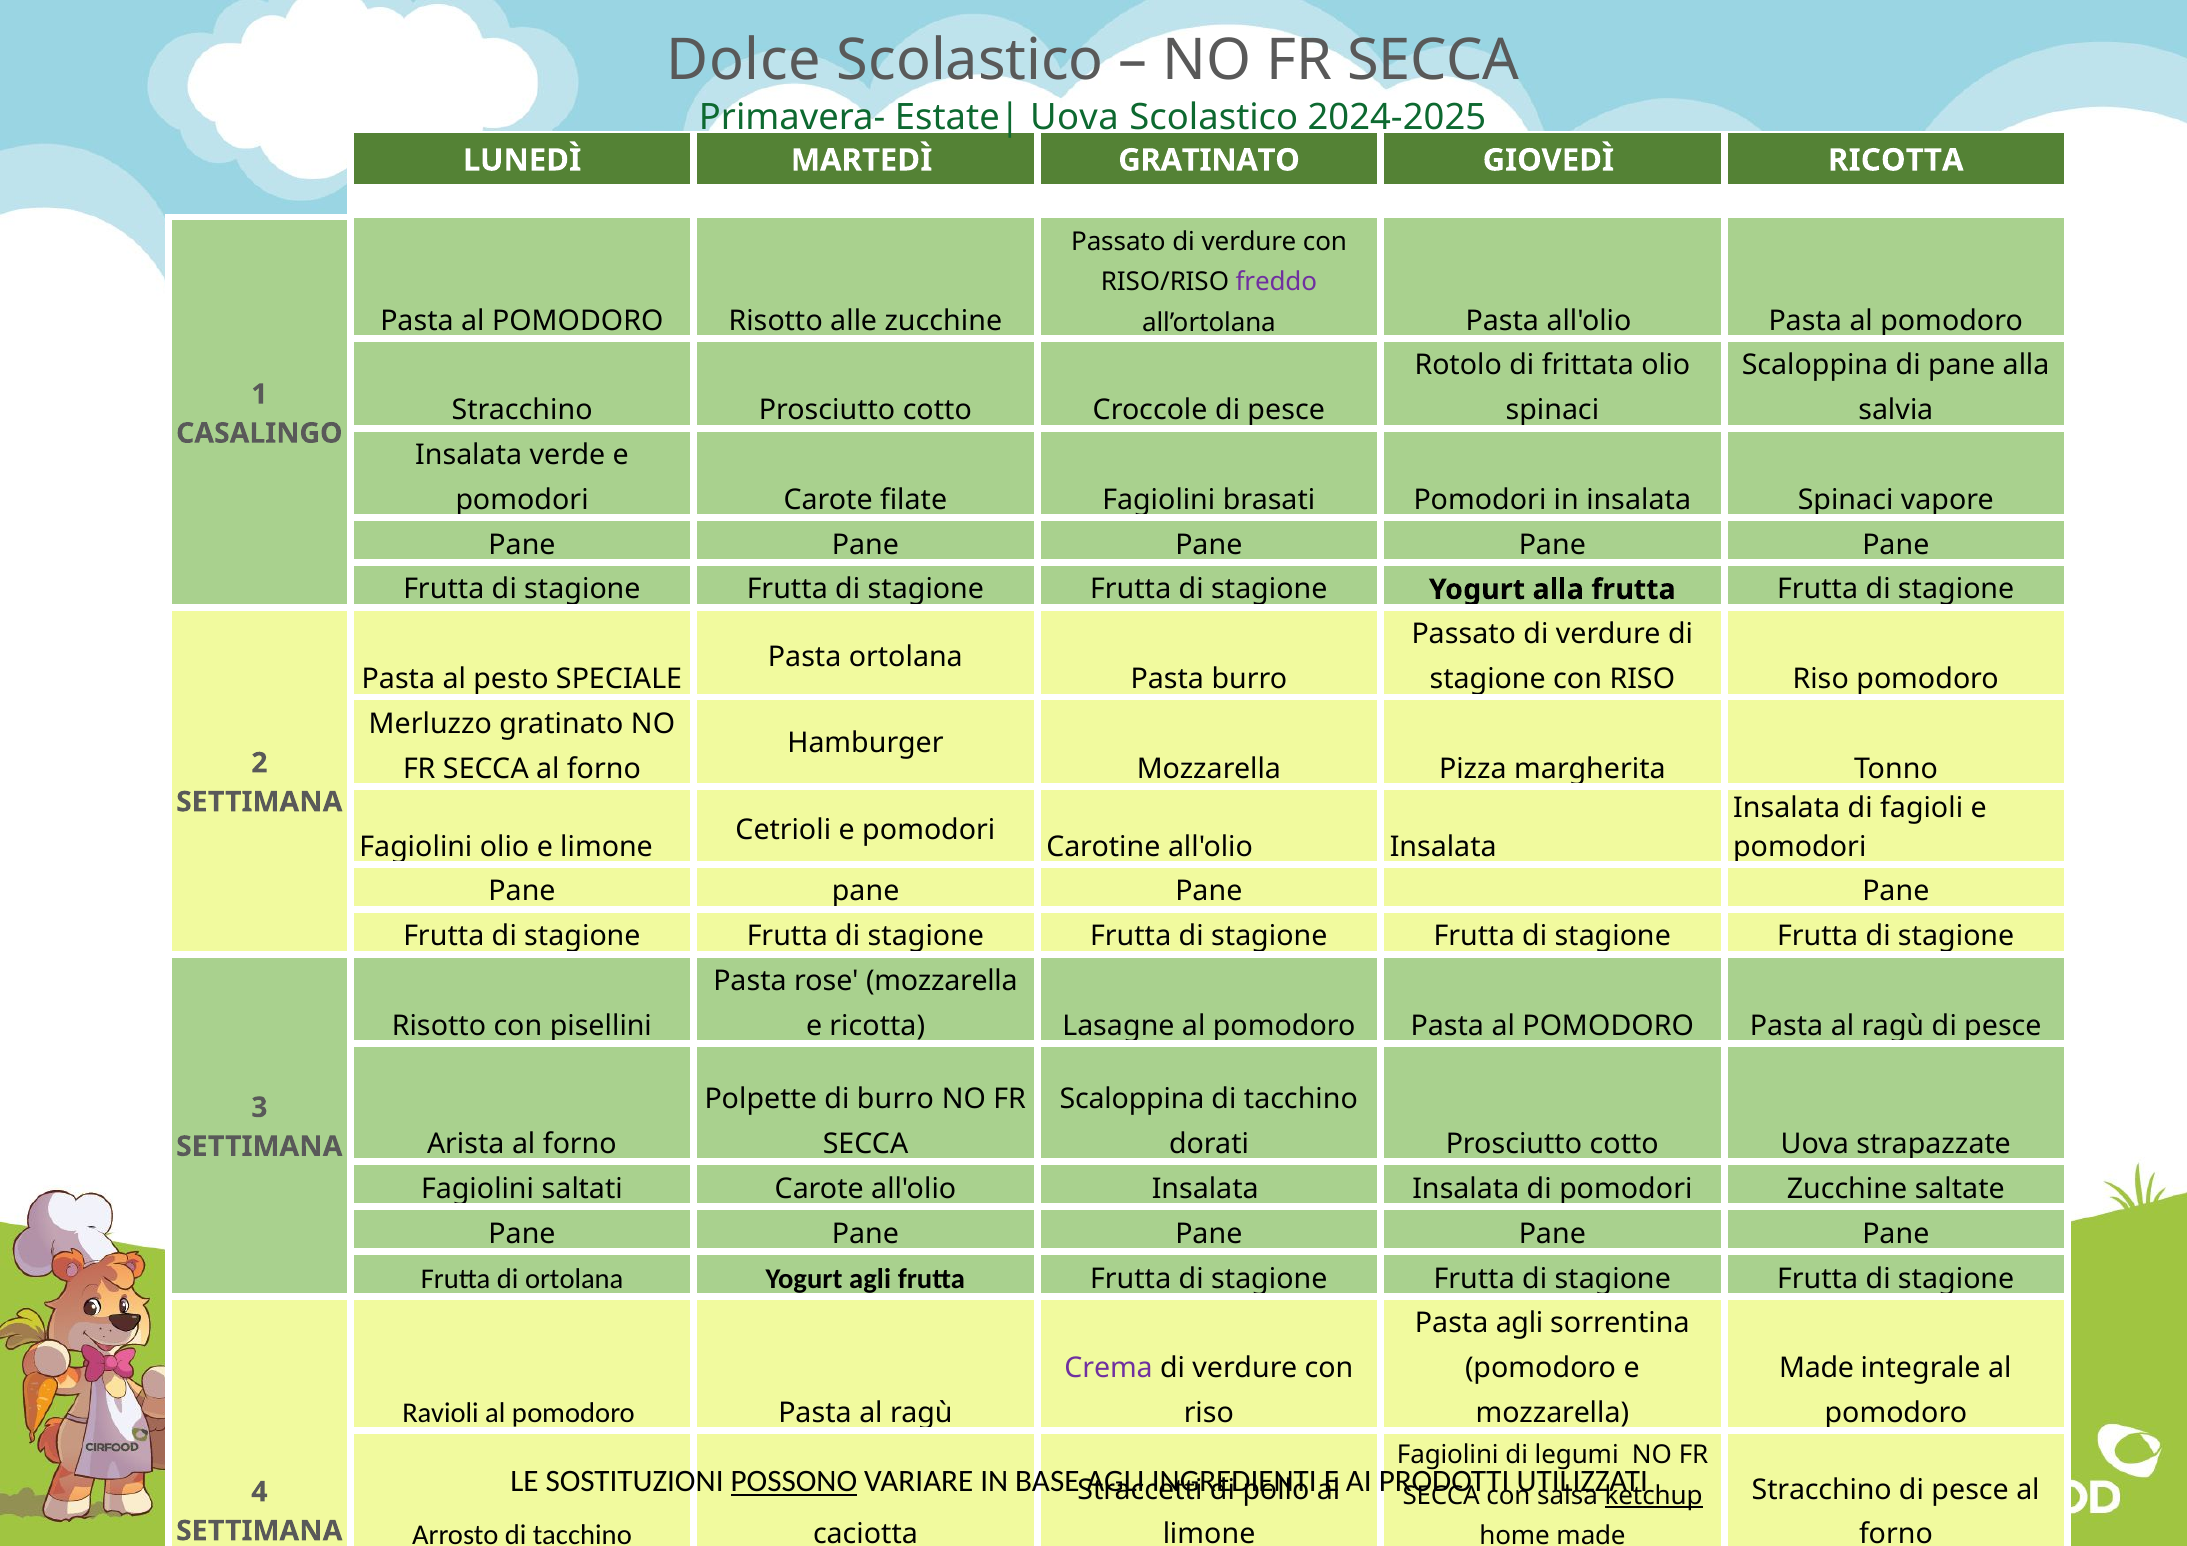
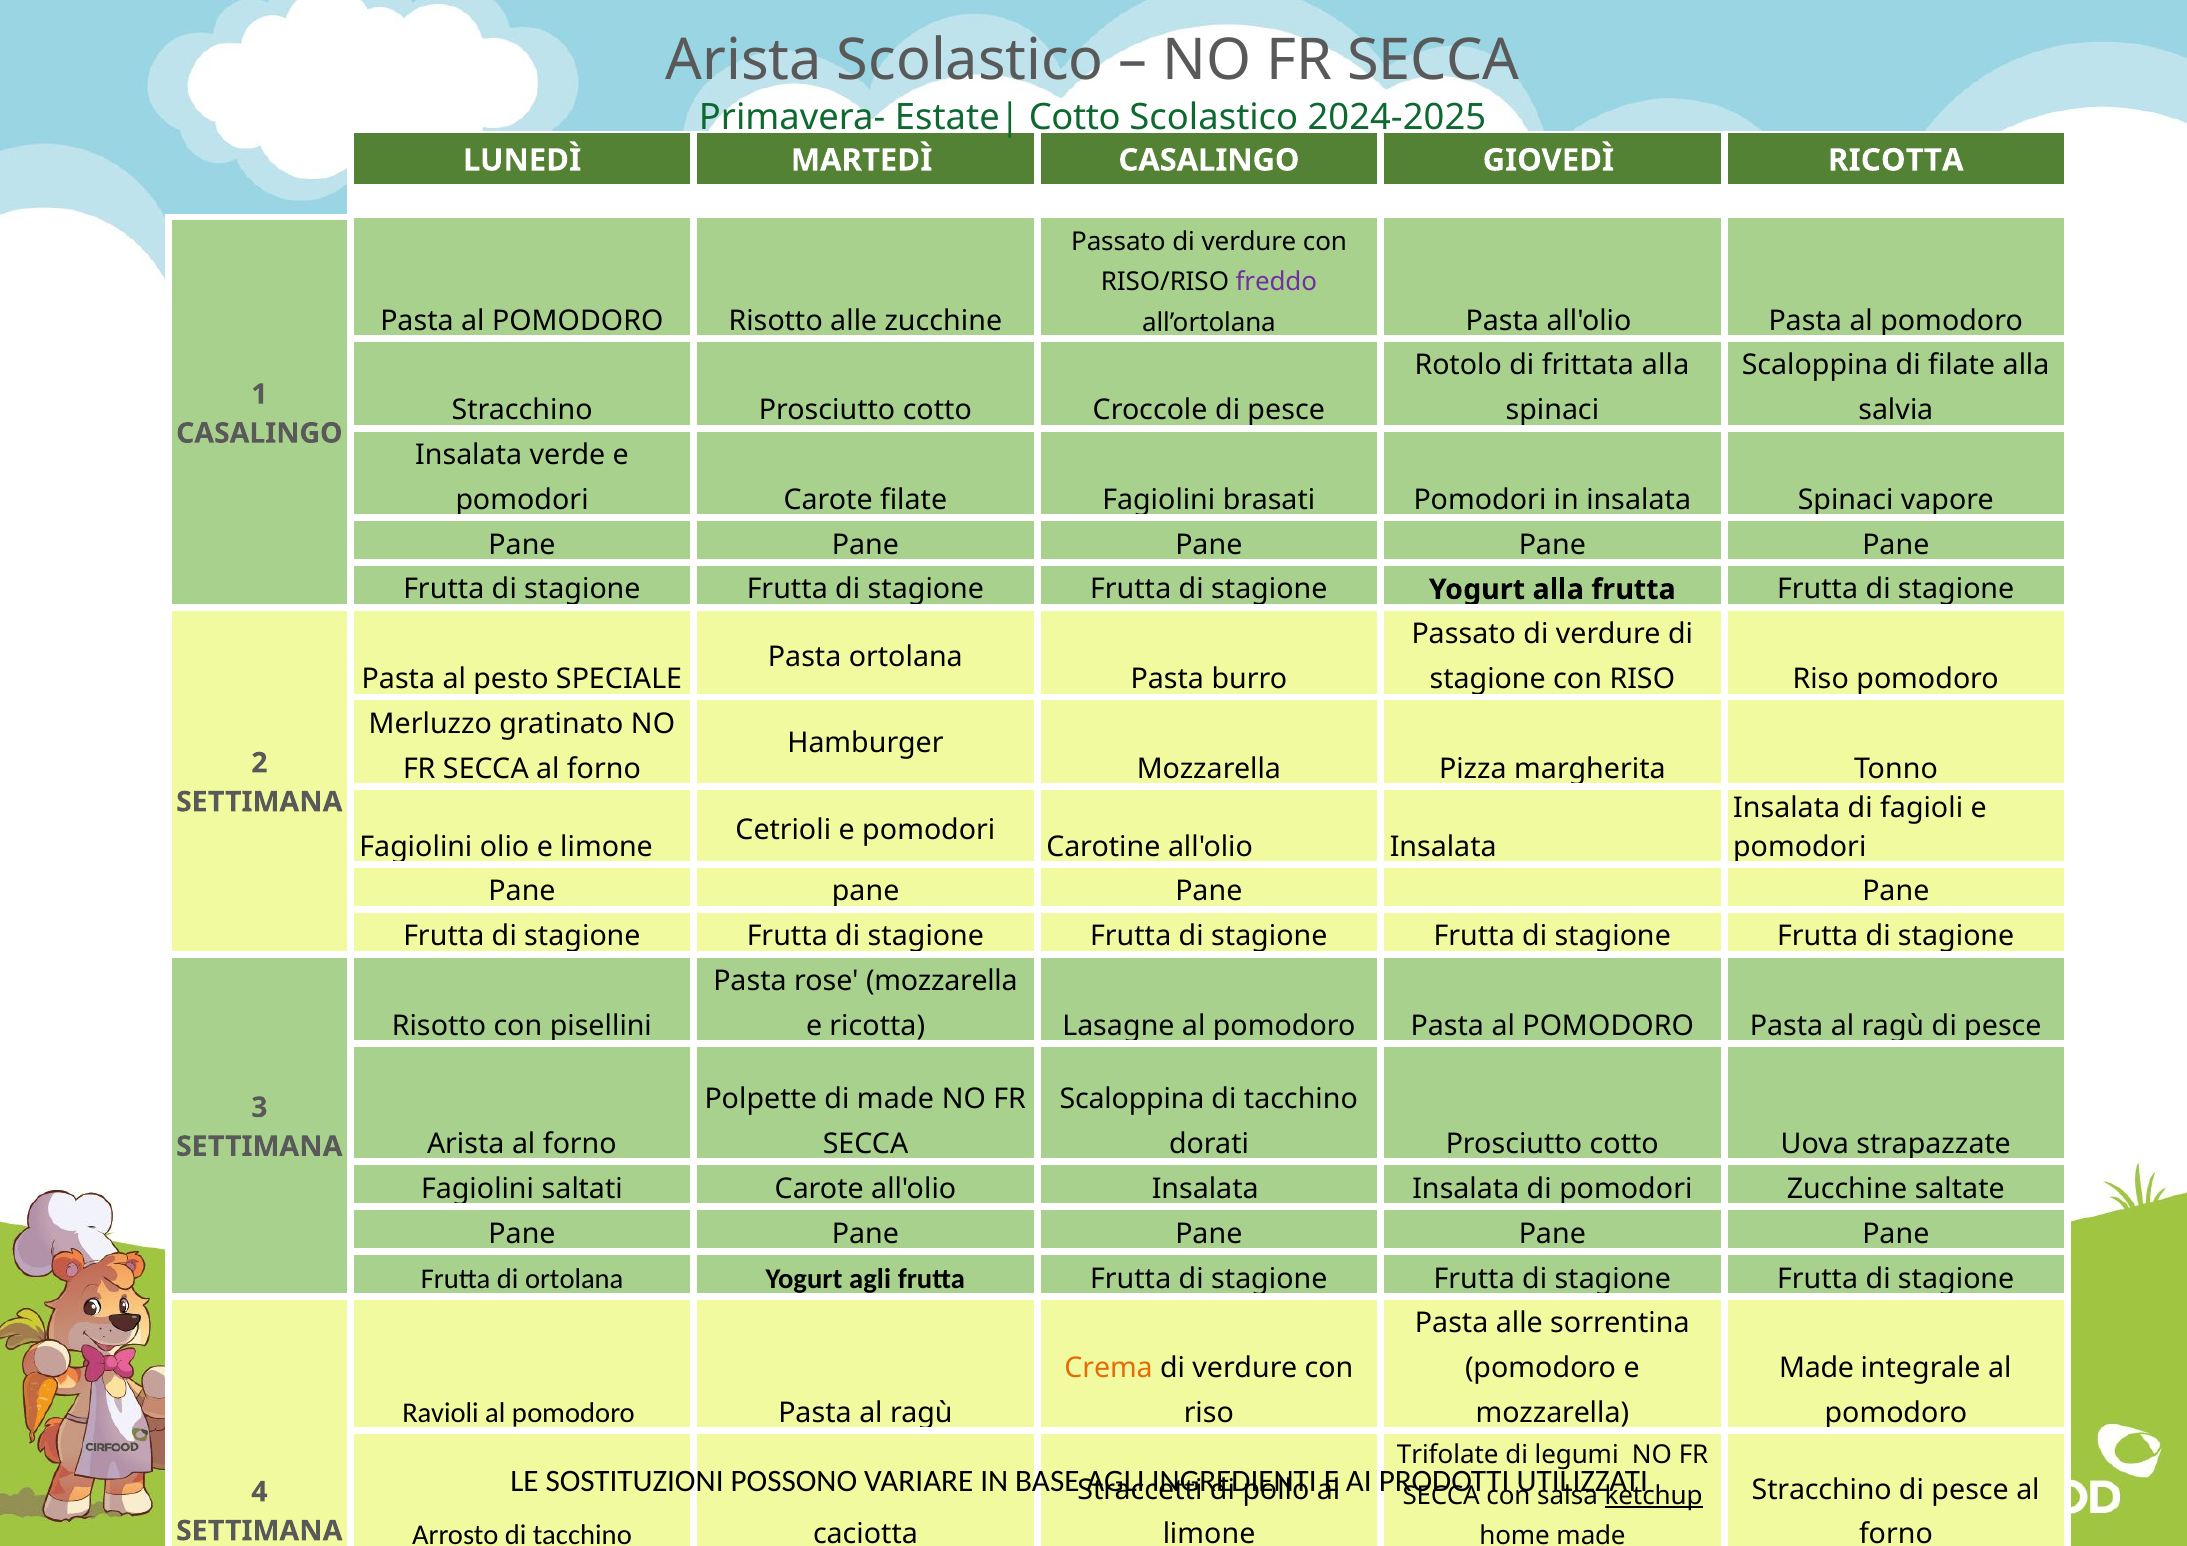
Dolce at (744, 61): Dolce -> Arista
Uova at (1074, 118): Uova -> Cotto
MARTEDÌ GRATINATO: GRATINATO -> CASALINGO
frittata olio: olio -> alla
di pane: pane -> filate
di burro: burro -> made
Pasta agli: agli -> alle
Crema colour: purple -> orange
Fagiolini at (1448, 1456): Fagiolini -> Trifolate
POSSONO underline: present -> none
